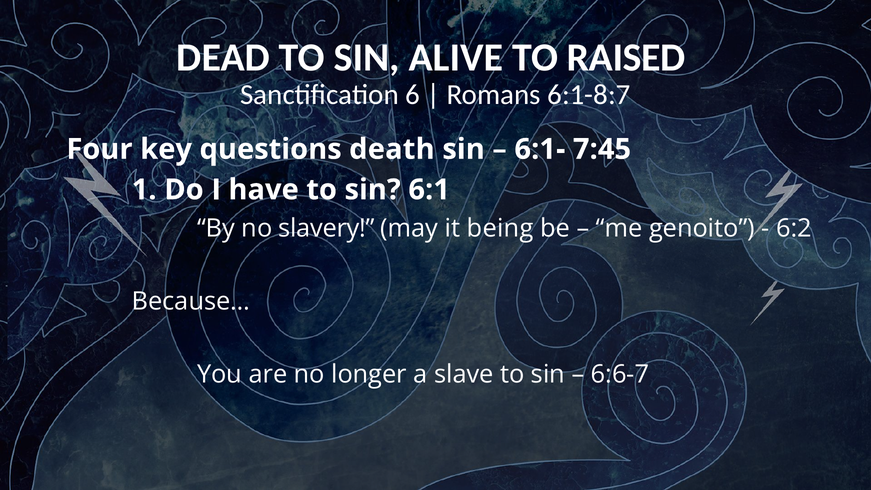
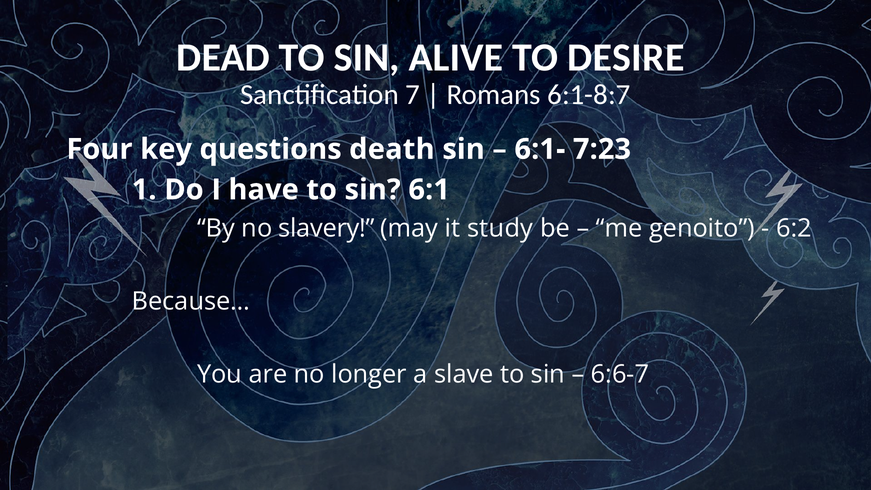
RAISED: RAISED -> DESIRE
6: 6 -> 7
7:45: 7:45 -> 7:23
being: being -> study
